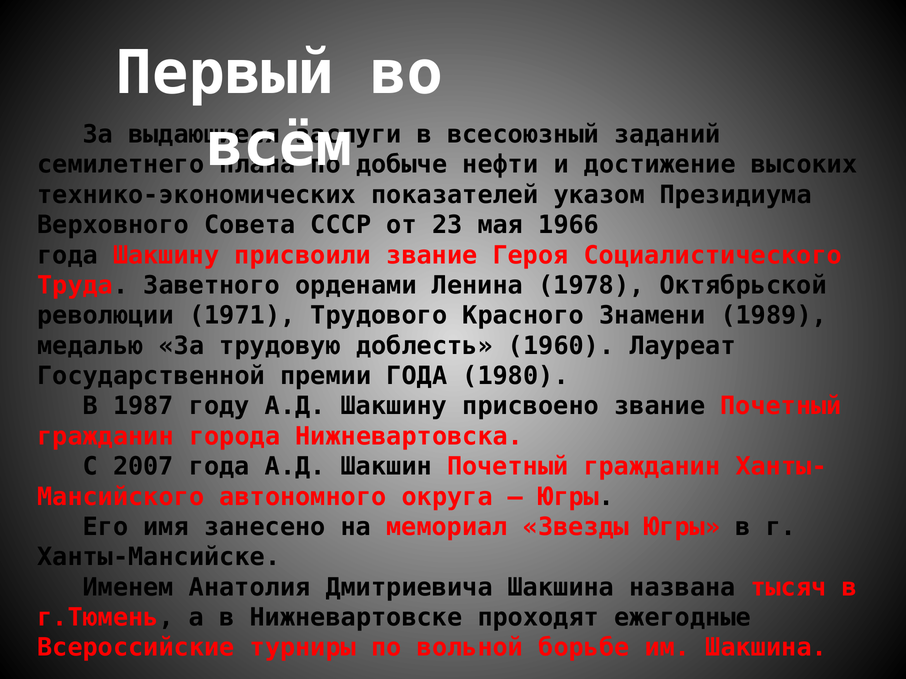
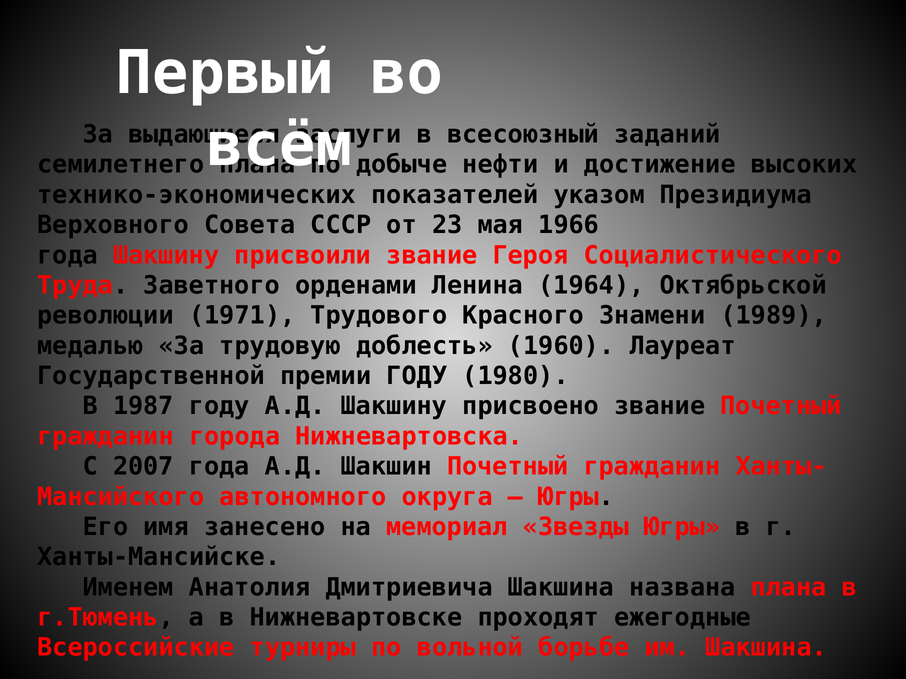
1978: 1978 -> 1964
премии ГОДА: ГОДА -> ГОДУ
названа тысяч: тысяч -> плана
